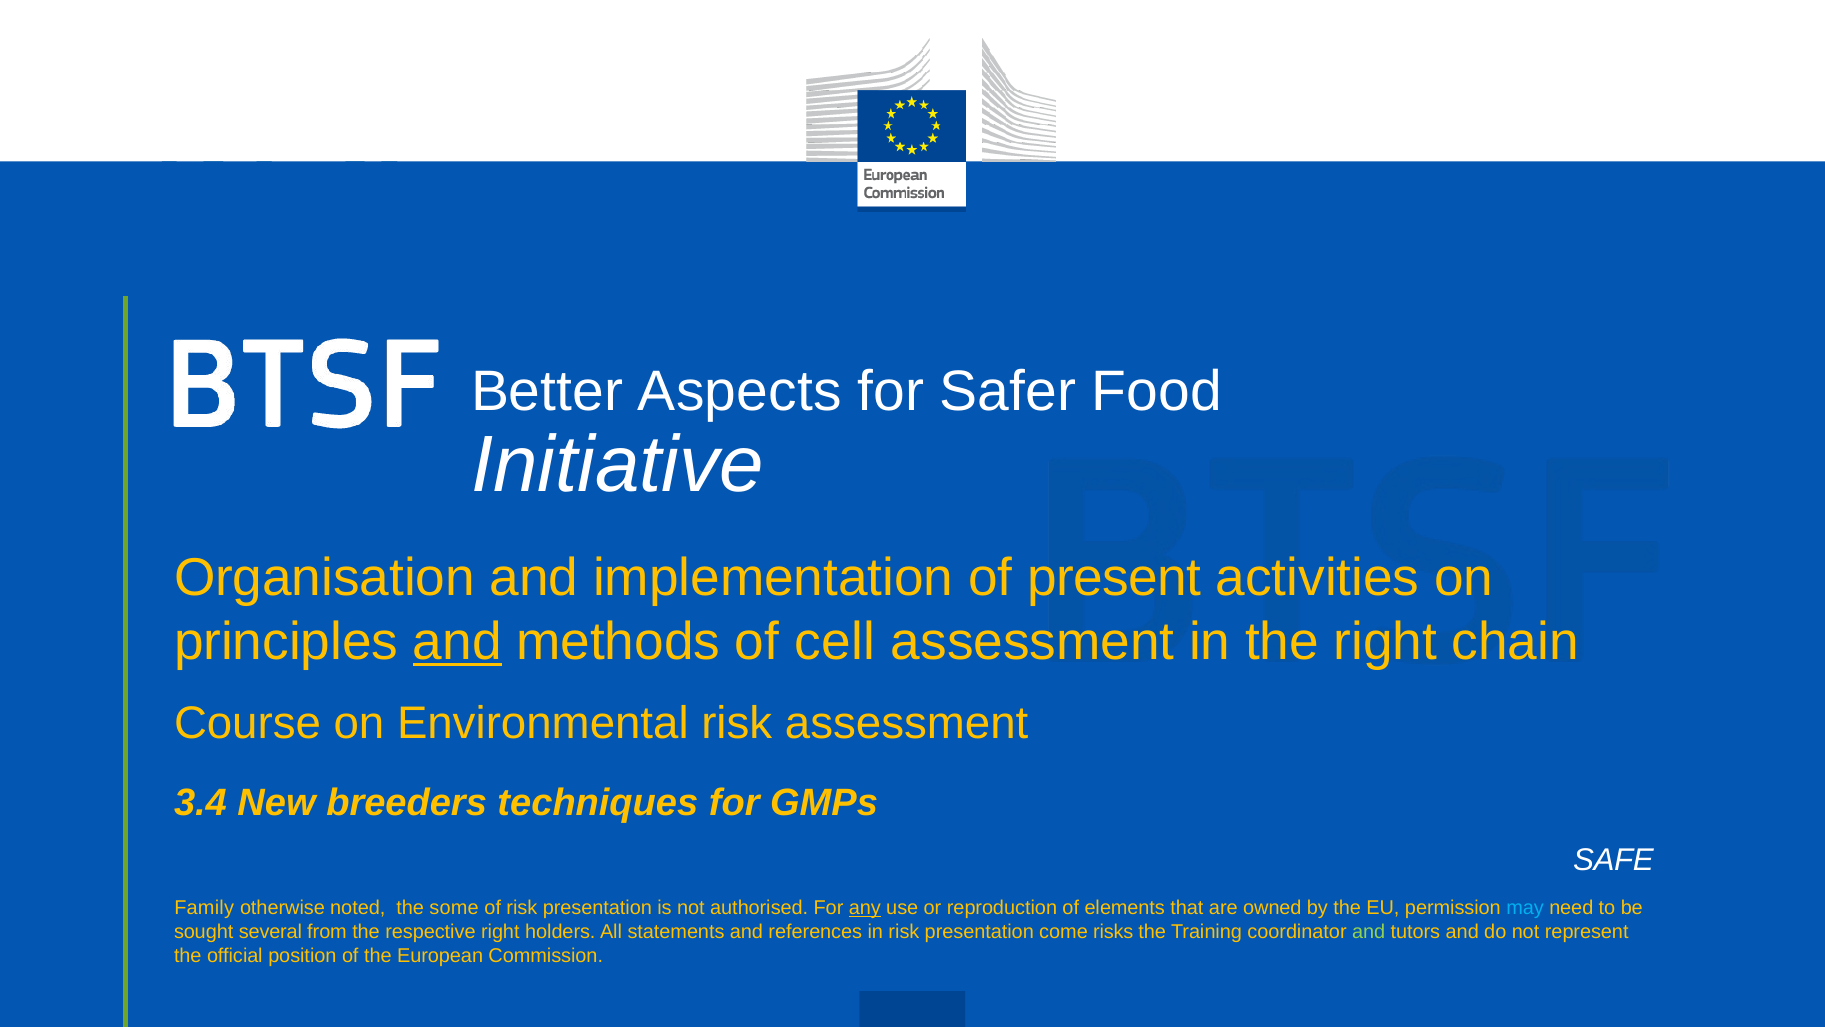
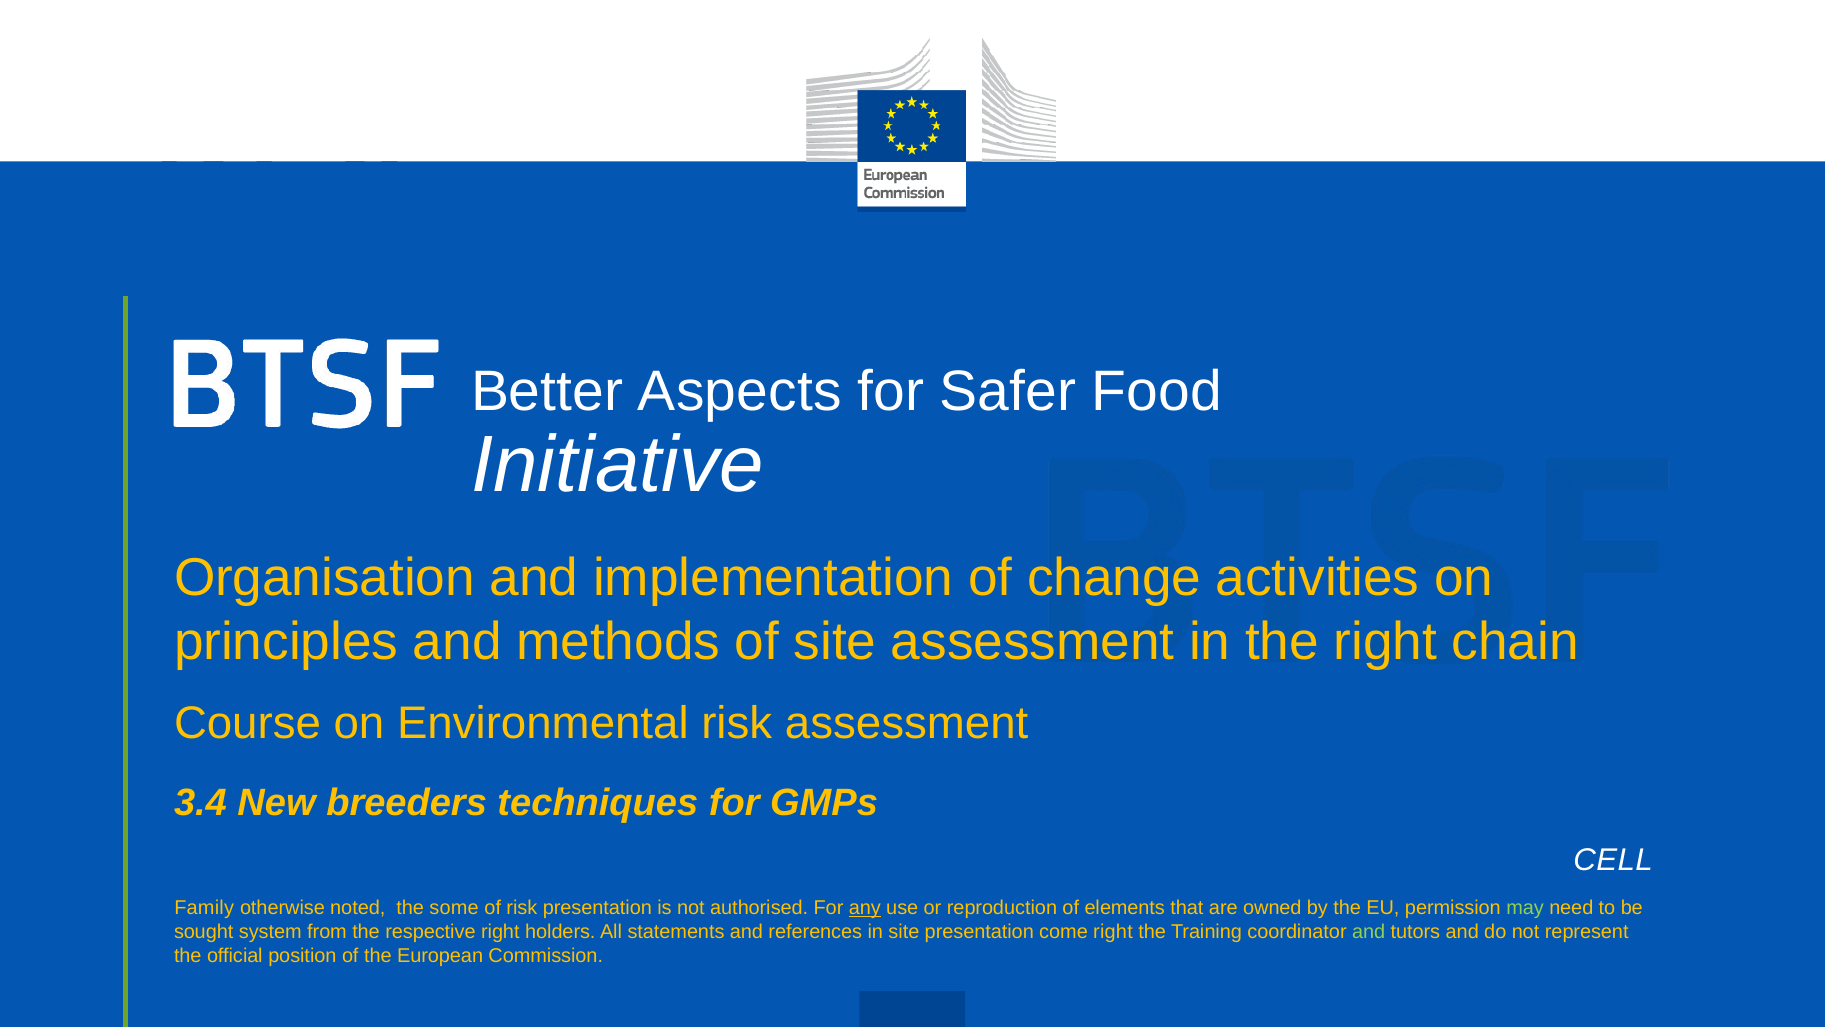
present: present -> change
and at (457, 641) underline: present -> none
of cell: cell -> site
SAFE: SAFE -> CELL
may colour: light blue -> light green
several: several -> system
in risk: risk -> site
come risks: risks -> right
